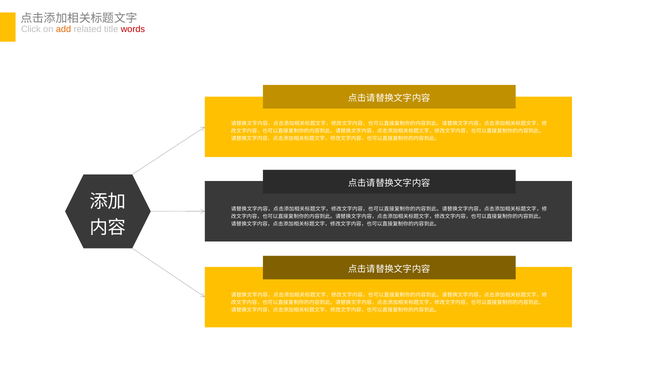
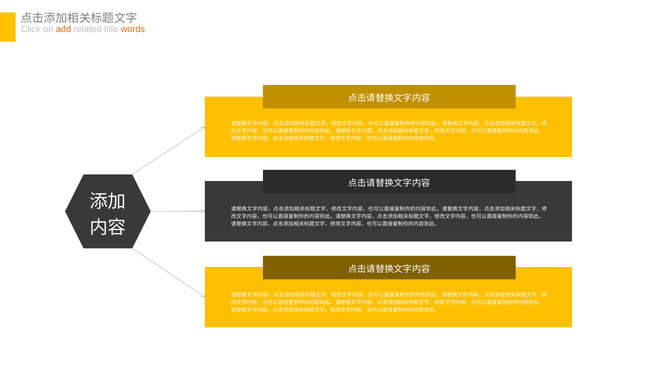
words colour: red -> orange
